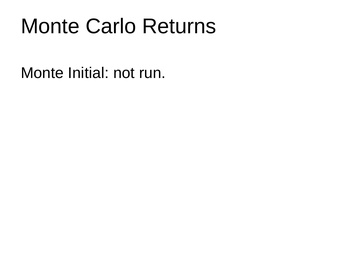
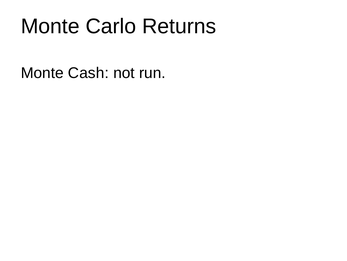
Initial: Initial -> Cash
